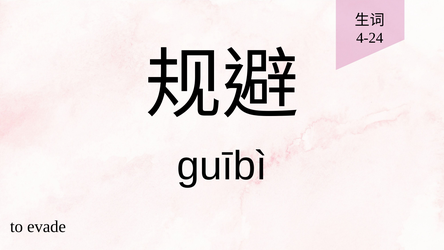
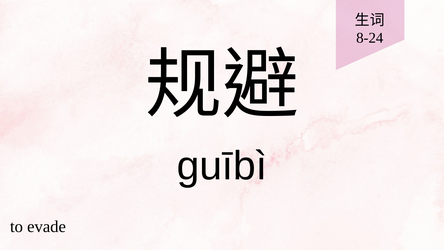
4-24: 4-24 -> 8-24
